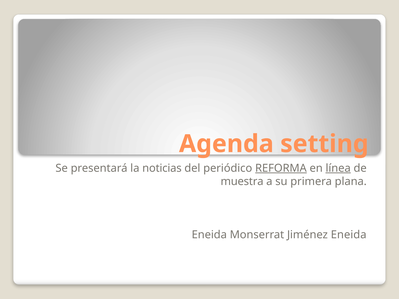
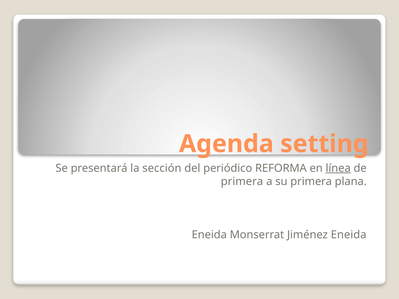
noticias: noticias -> sección
REFORMA underline: present -> none
muestra at (242, 182): muestra -> primera
